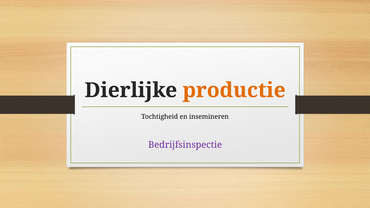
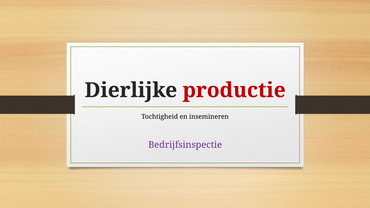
productie colour: orange -> red
